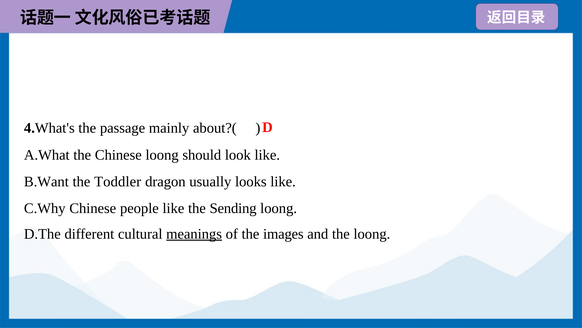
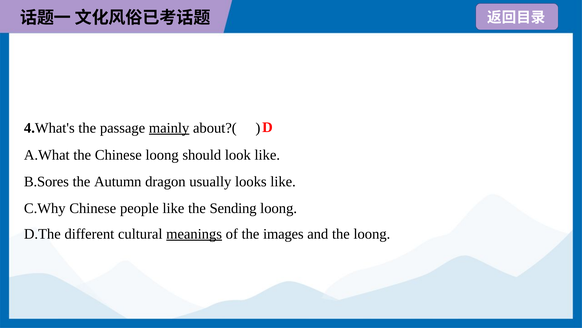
mainly underline: none -> present
B.Want: B.Want -> B.Sores
Toddler: Toddler -> Autumn
